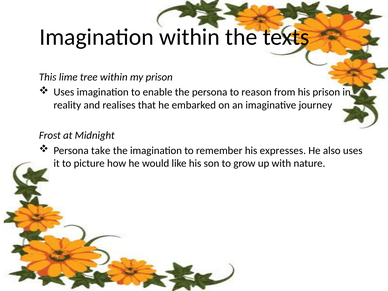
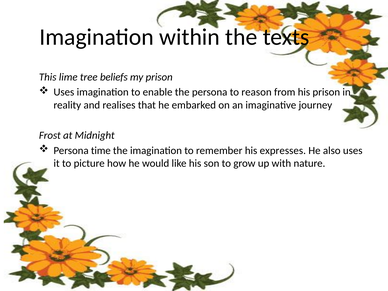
tree within: within -> beliefs
take: take -> time
